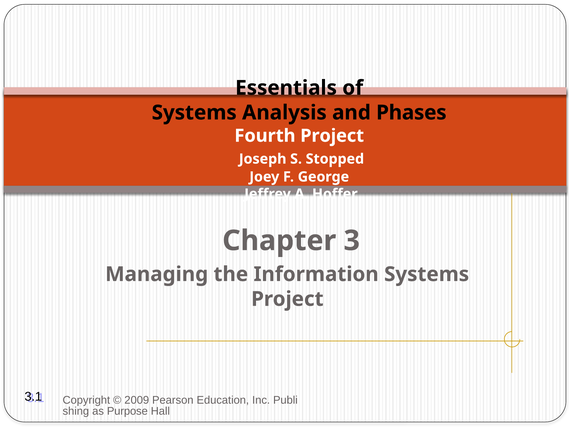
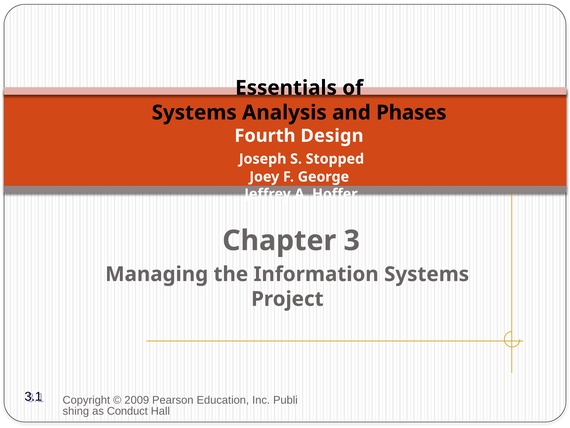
Fourth Project: Project -> Design
Purpose: Purpose -> Conduct
